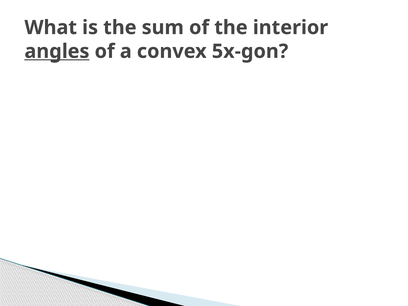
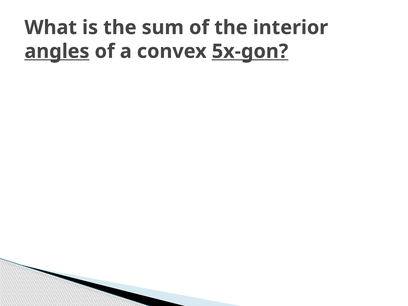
5x-gon underline: none -> present
